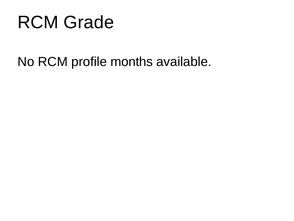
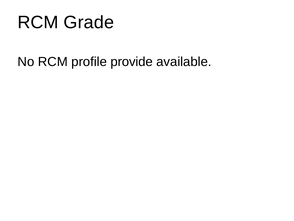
months: months -> provide
